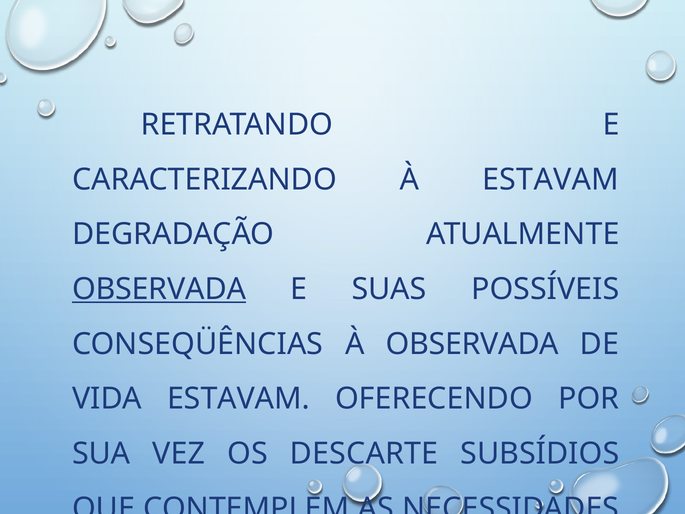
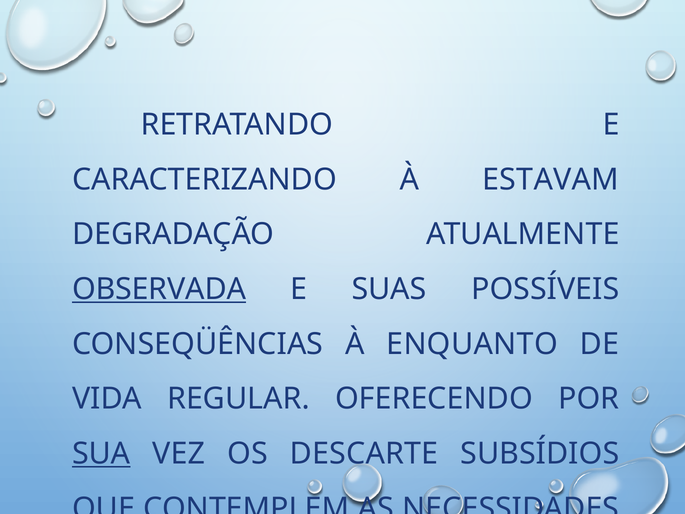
À OBSERVADA: OBSERVADA -> ENQUANTO
VIDA ESTAVAM: ESTAVAM -> REGULAR
SUA underline: none -> present
